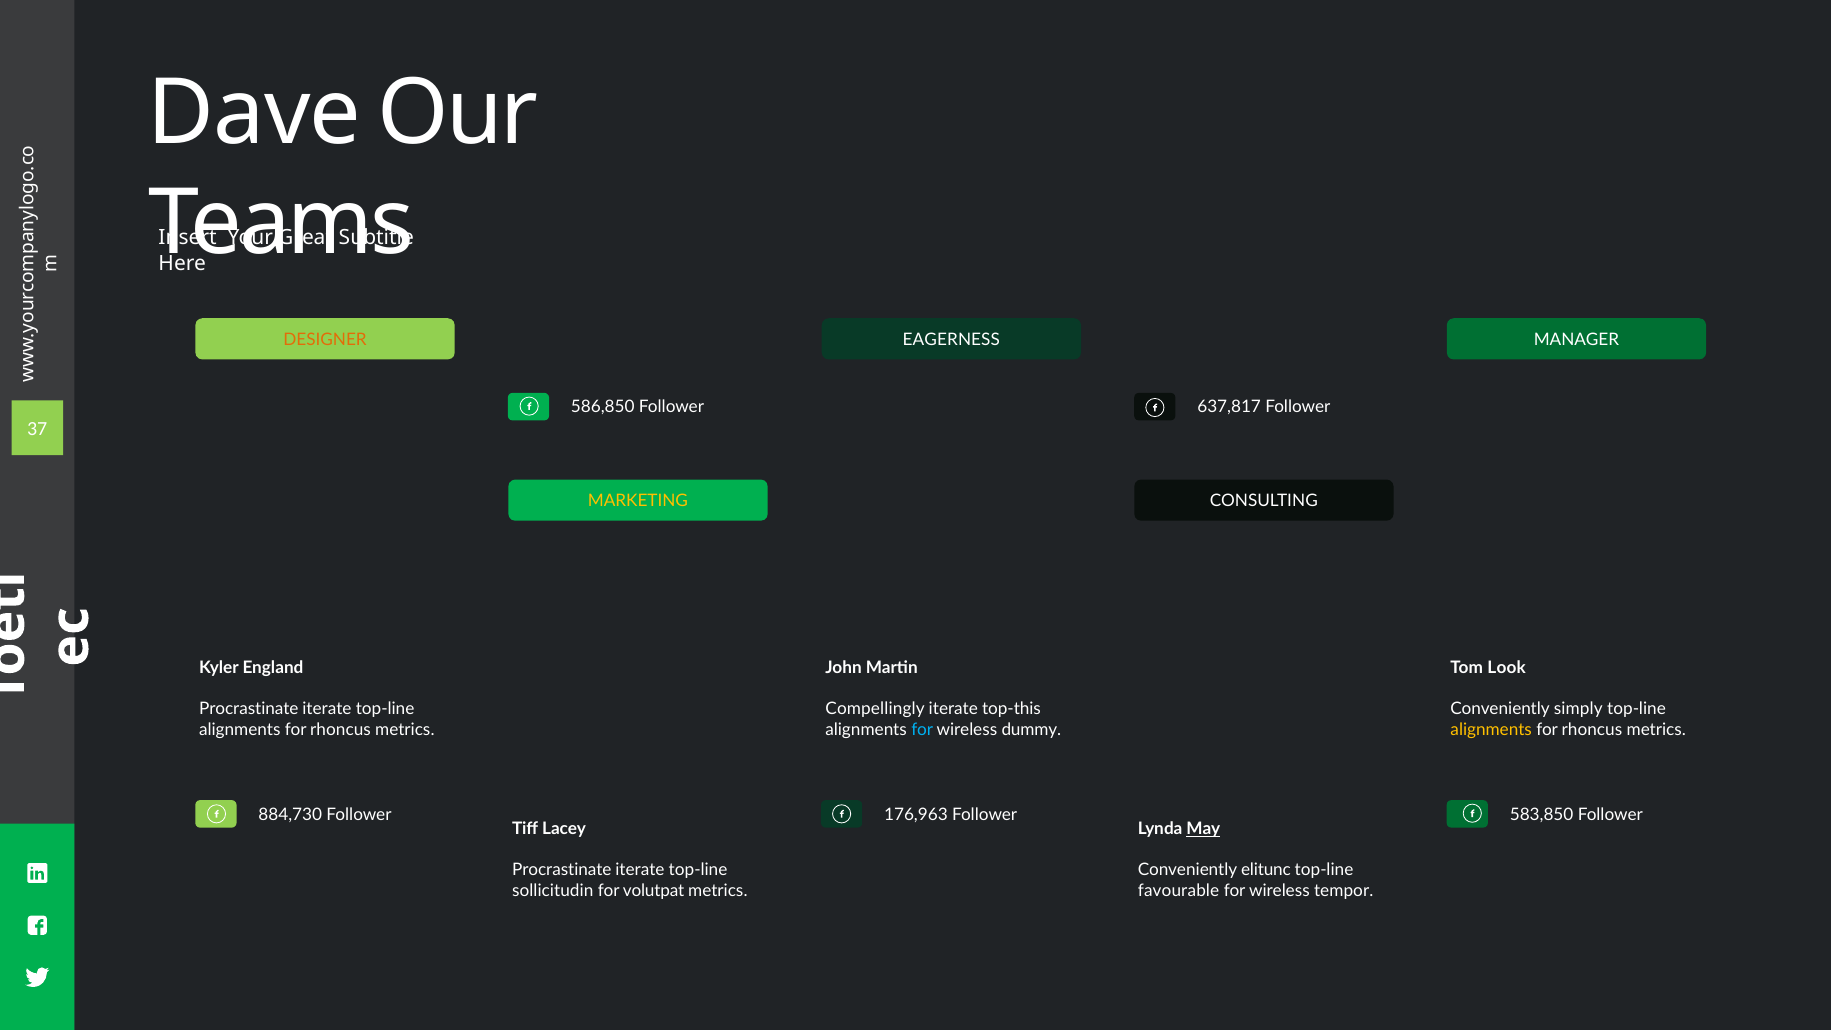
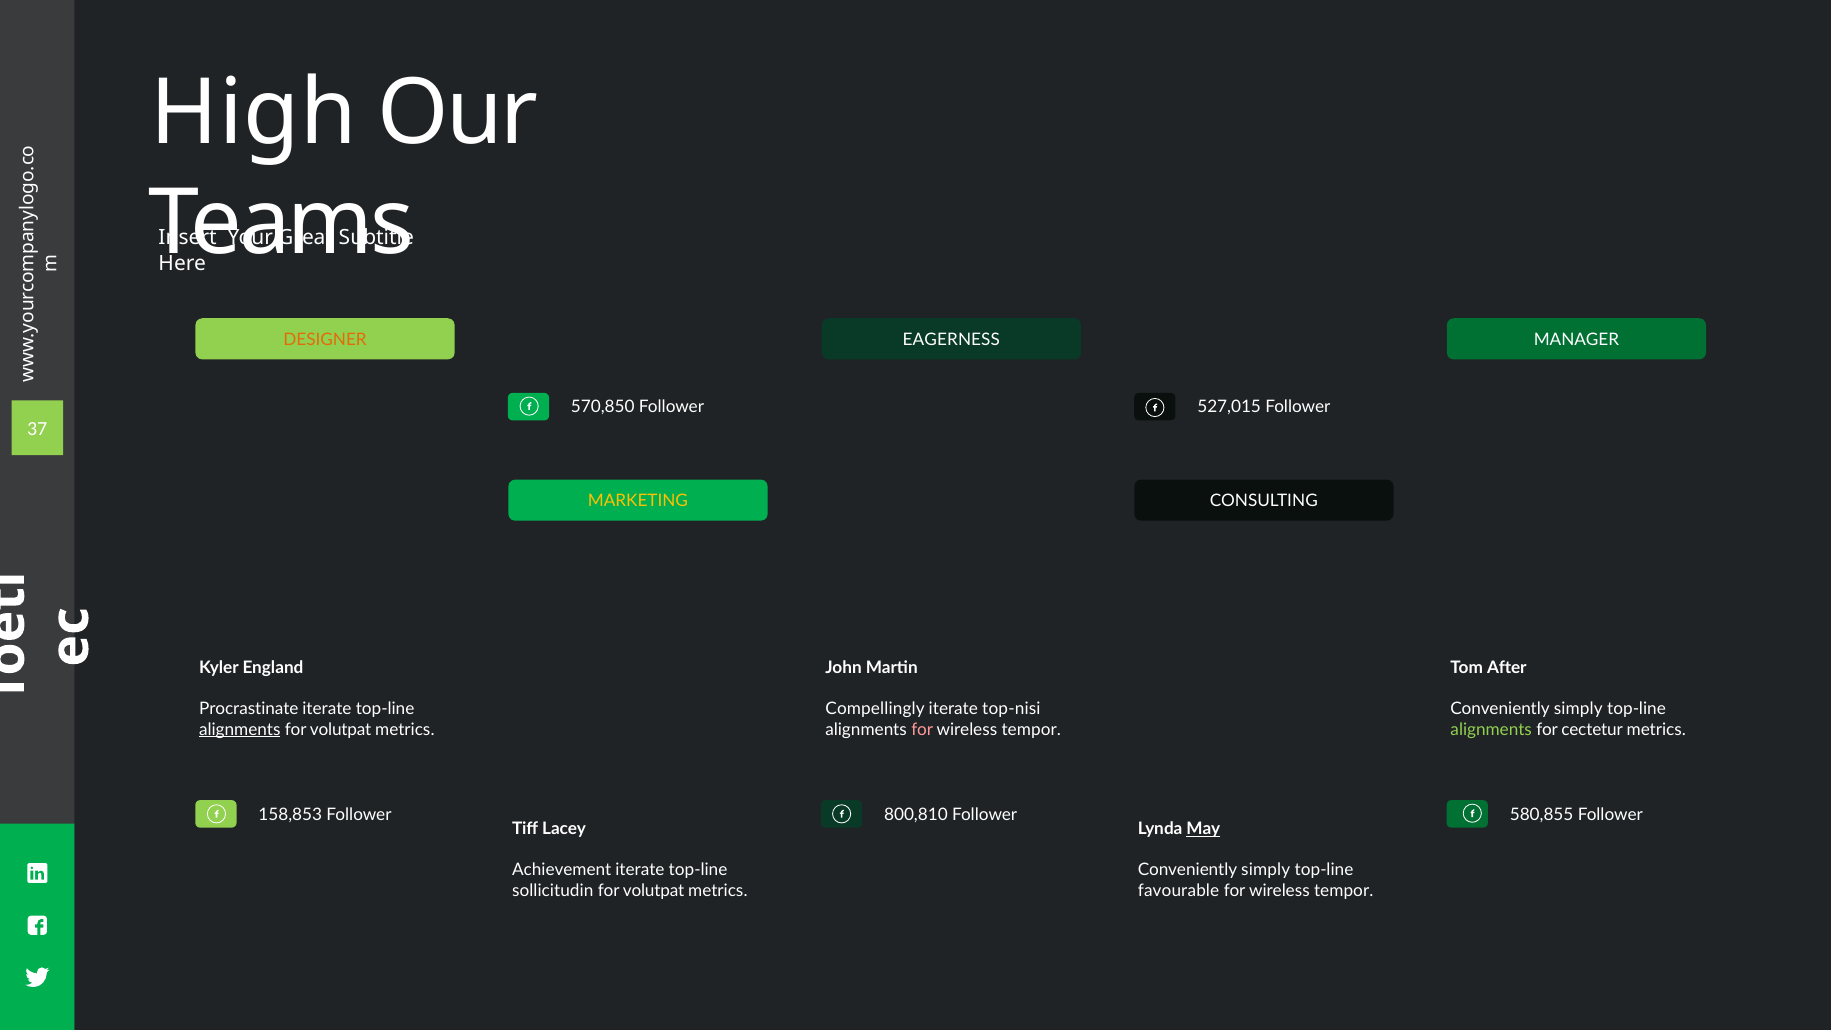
Dave: Dave -> High
586,850: 586,850 -> 570,850
637,817: 637,817 -> 527,015
Look: Look -> After
top-this: top-this -> top-nisi
alignments at (240, 729) underline: none -> present
rhoncus at (341, 729): rhoncus -> volutpat
for at (922, 729) colour: light blue -> pink
dummy at (1031, 729): dummy -> tempor
alignments at (1491, 729) colour: yellow -> light green
rhoncus at (1592, 729): rhoncus -> cectetur
884,730: 884,730 -> 158,853
176,963: 176,963 -> 800,810
583,850: 583,850 -> 580,855
Procrastinate at (562, 870): Procrastinate -> Achievement
elitunc at (1266, 870): elitunc -> simply
